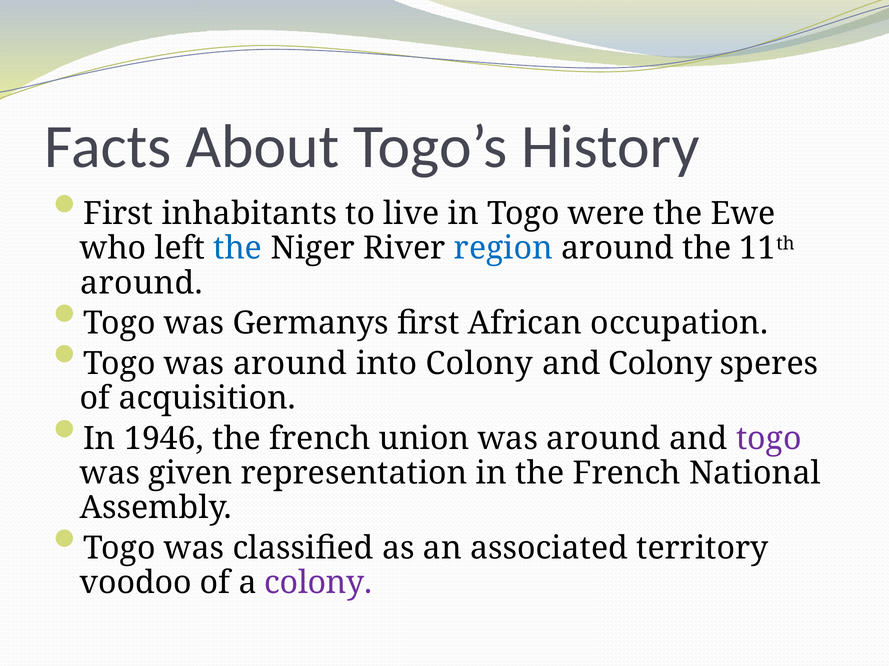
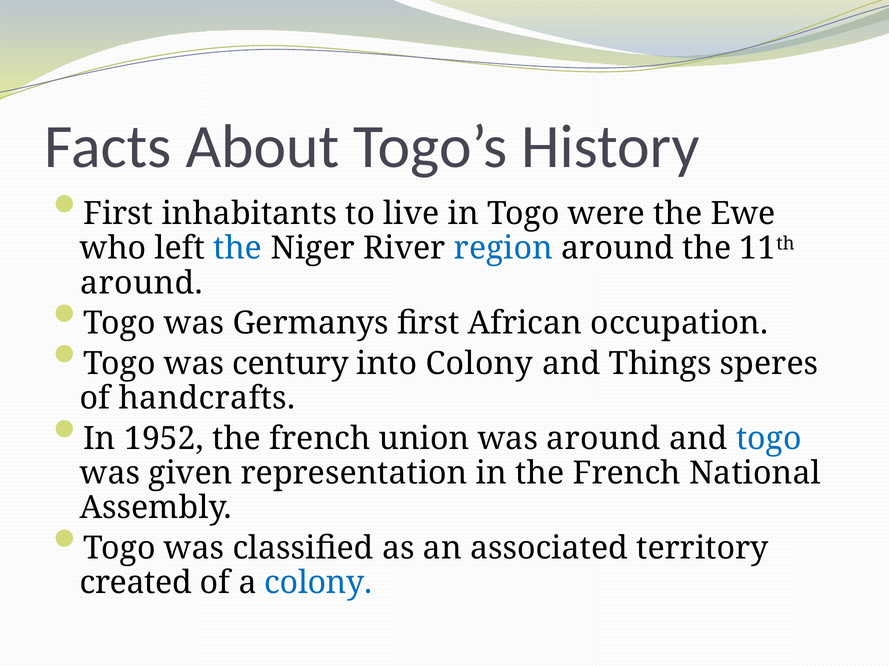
Togo was around: around -> century
and Colony: Colony -> Things
acquisition: acquisition -> handcrafts
1946: 1946 -> 1952
togo at (769, 439) colour: purple -> blue
voodoo: voodoo -> created
colony at (318, 583) colour: purple -> blue
